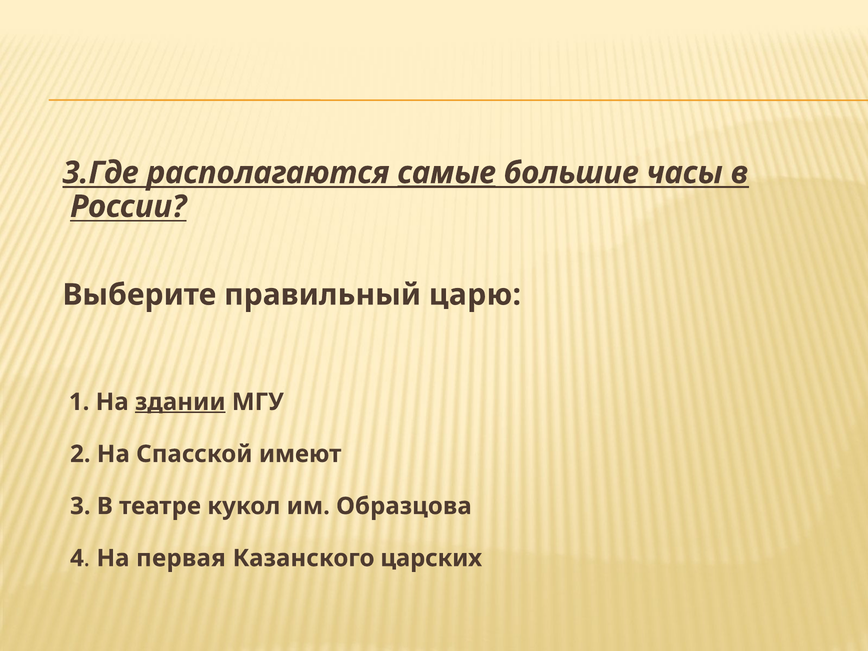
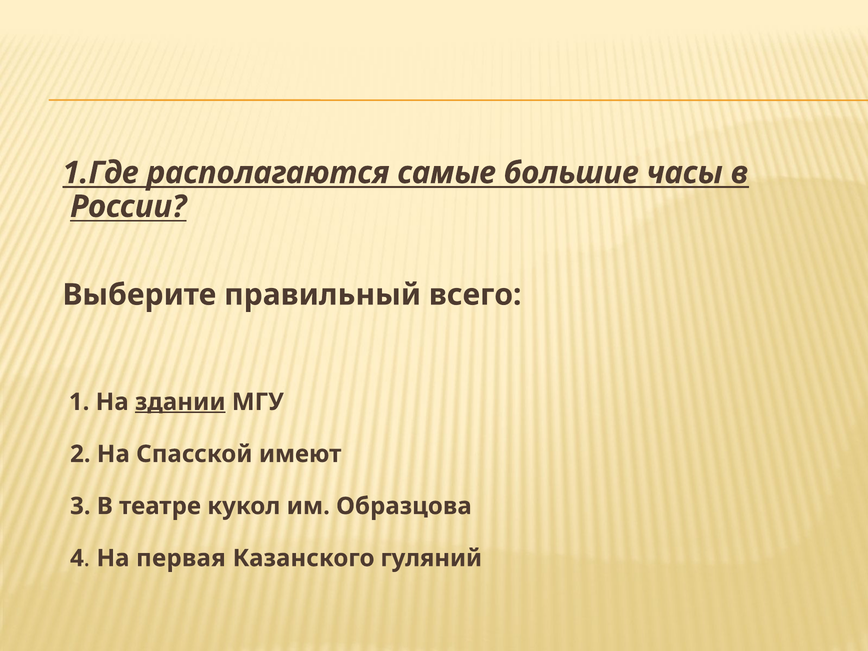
3.Где: 3.Где -> 1.Где
самые underline: present -> none
царю: царю -> всего
царских: царских -> гуляний
